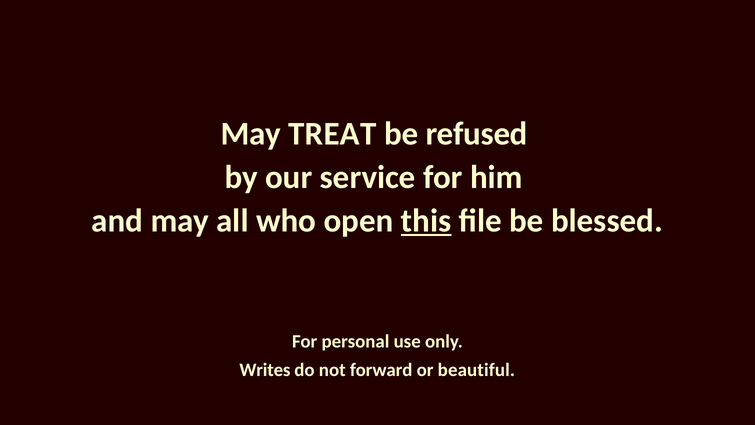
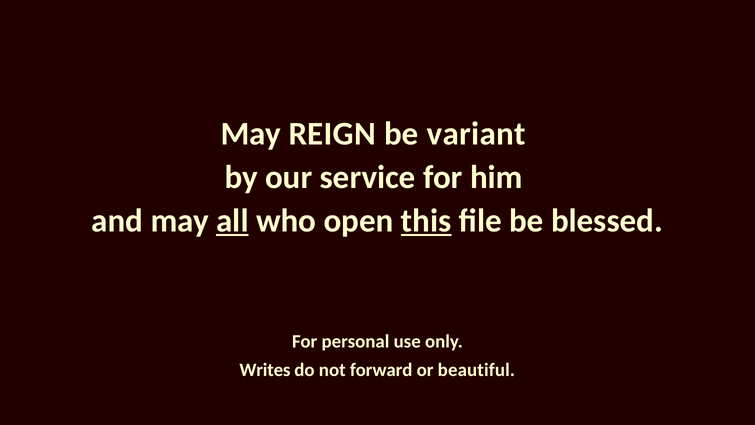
TREAT: TREAT -> REIGN
refused: refused -> variant
all underline: none -> present
